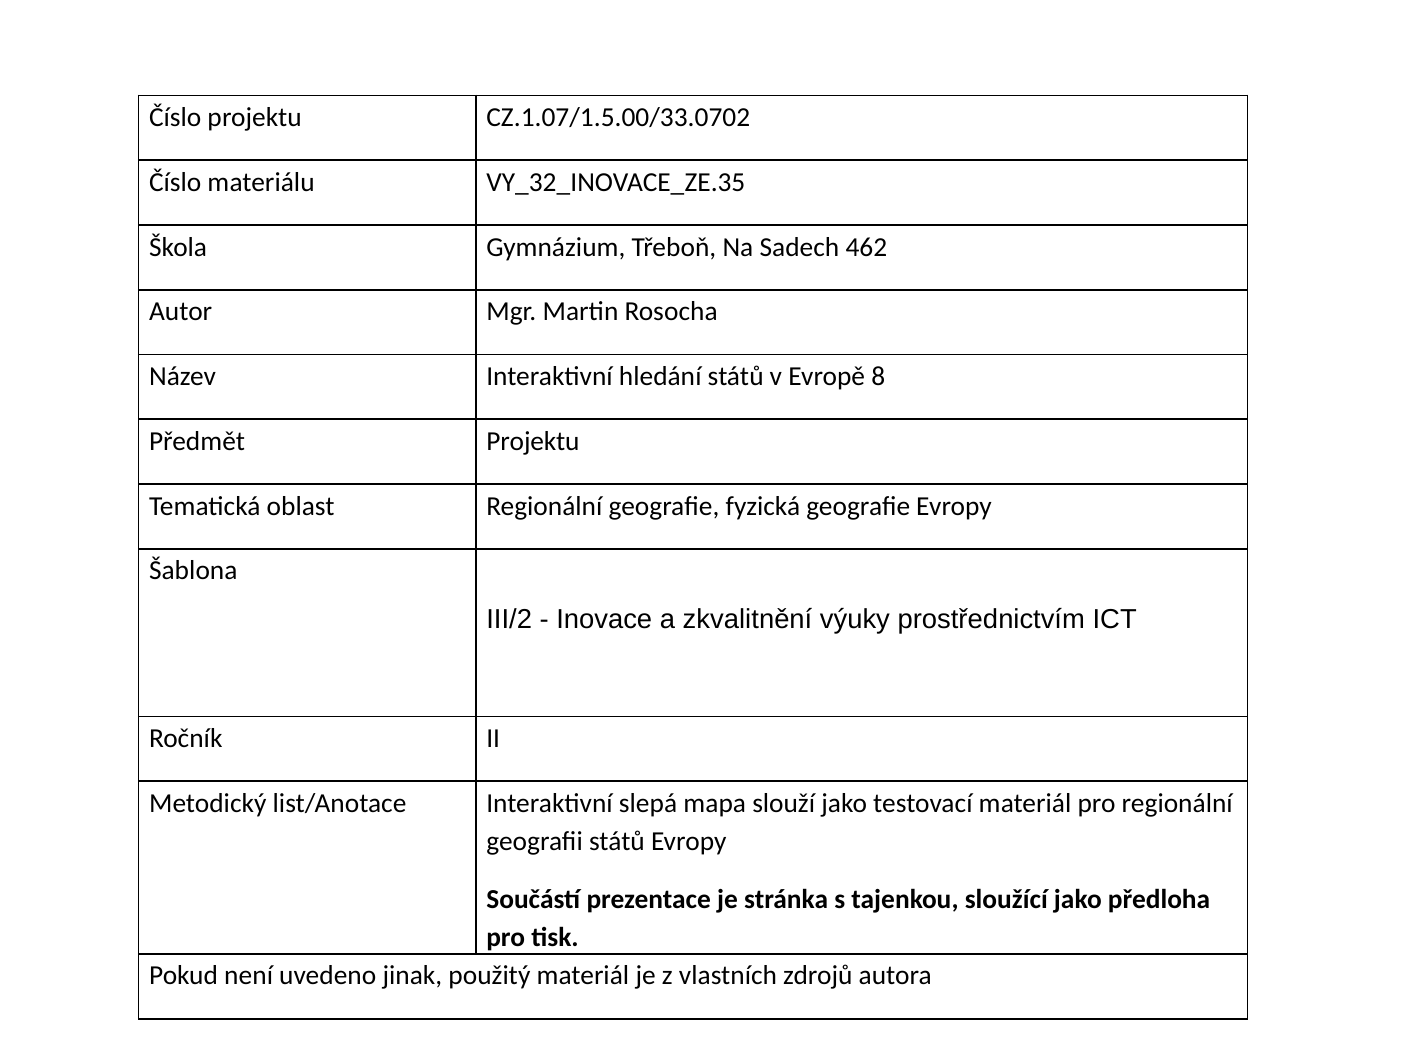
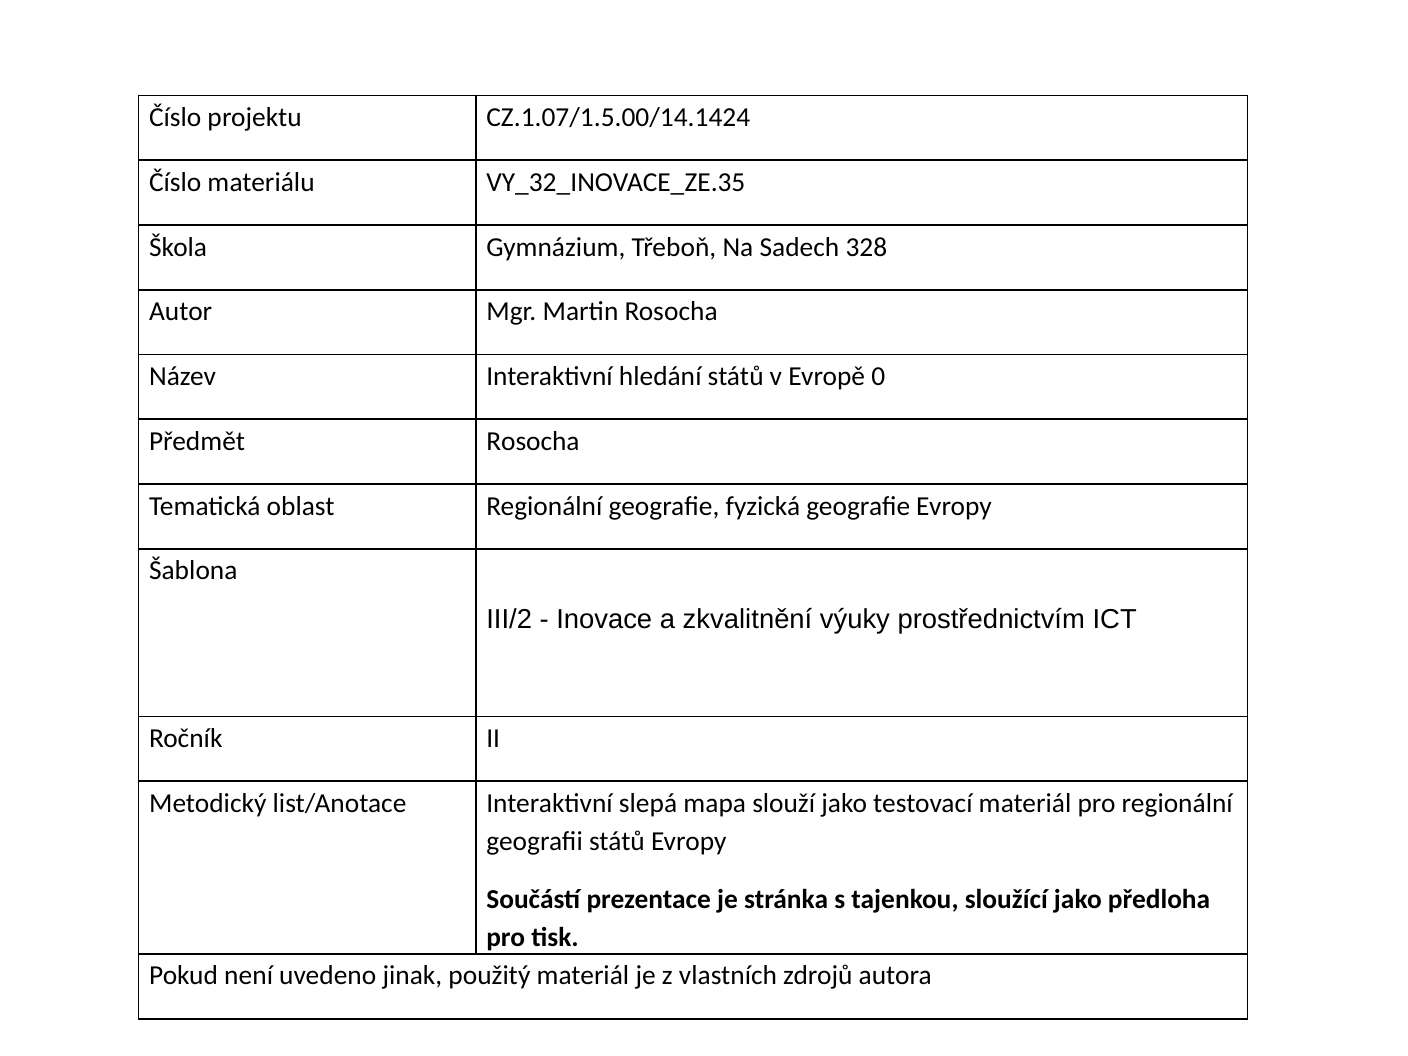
CZ.1.07/1.5.00/33.0702: CZ.1.07/1.5.00/33.0702 -> CZ.1.07/1.5.00/14.1424
462: 462 -> 328
8: 8 -> 0
Předmět Projektu: Projektu -> Rosocha
